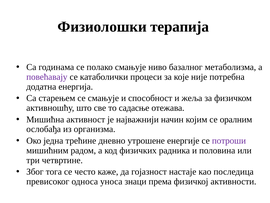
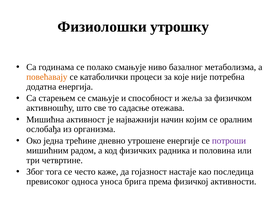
терапија: терапија -> утрошку
повећавају colour: purple -> orange
знаци: знаци -> брига
